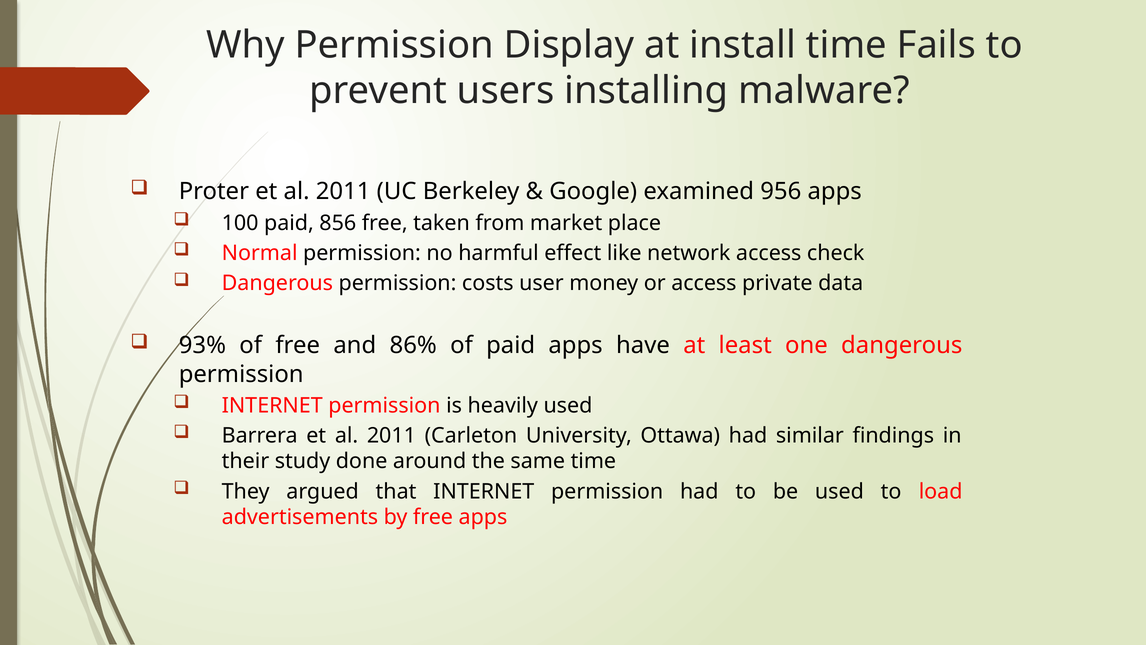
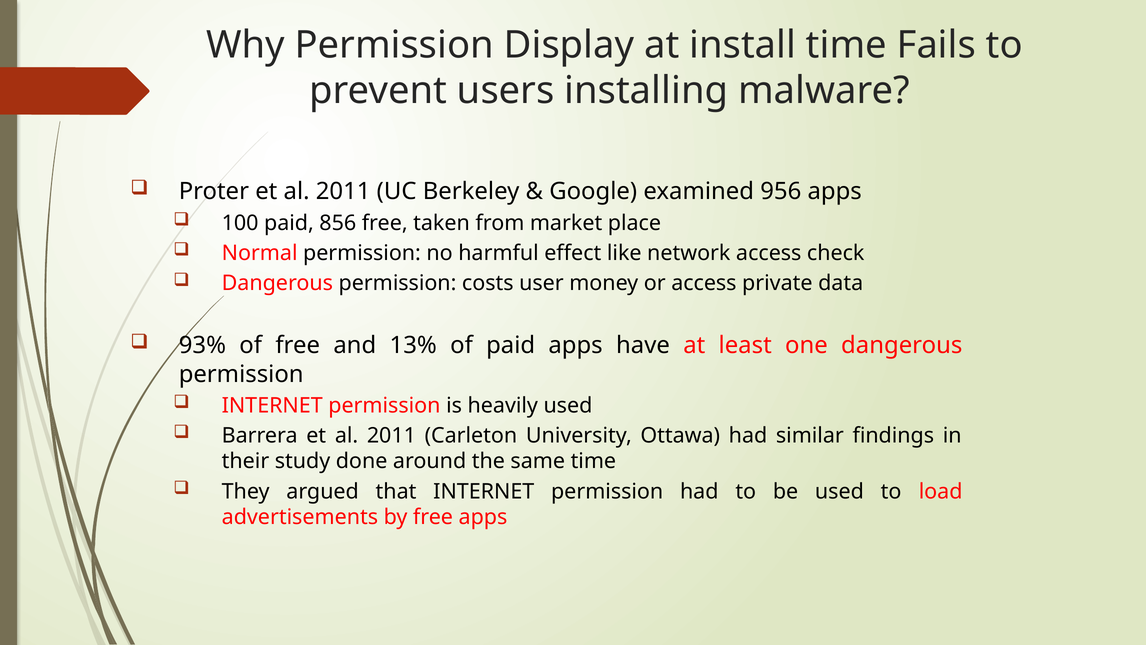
86%: 86% -> 13%
